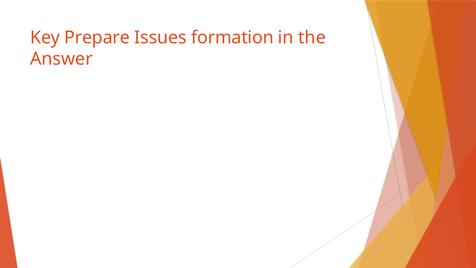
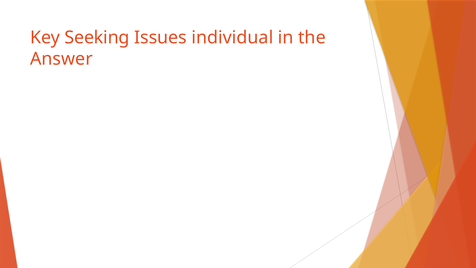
Prepare: Prepare -> Seeking
formation: formation -> individual
